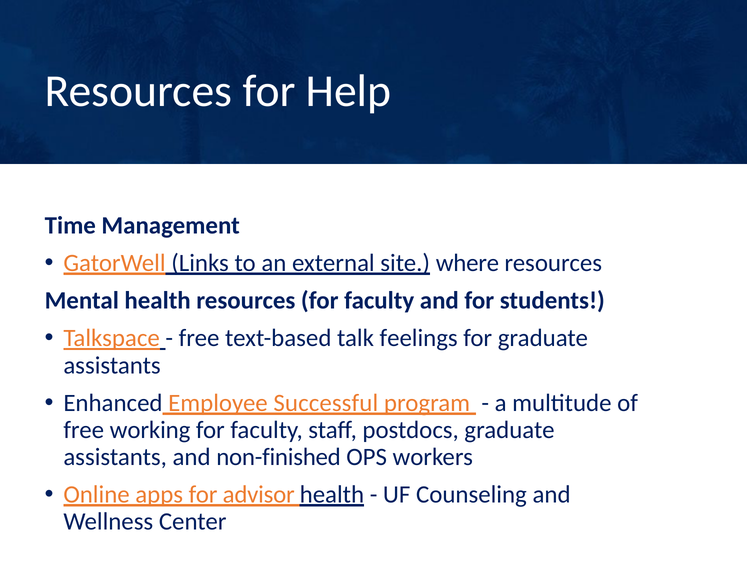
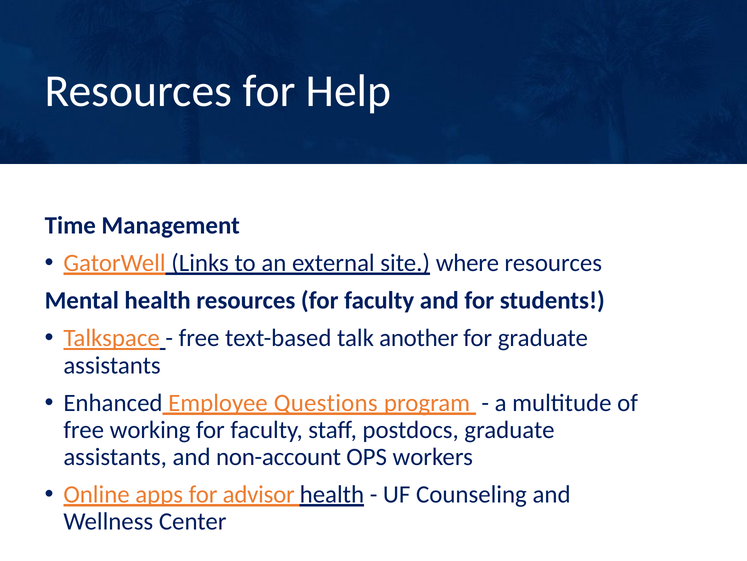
feelings: feelings -> another
Successful: Successful -> Questions
non-finished: non-finished -> non-account
